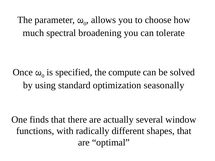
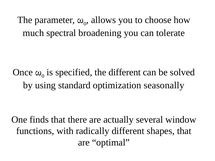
the compute: compute -> different
